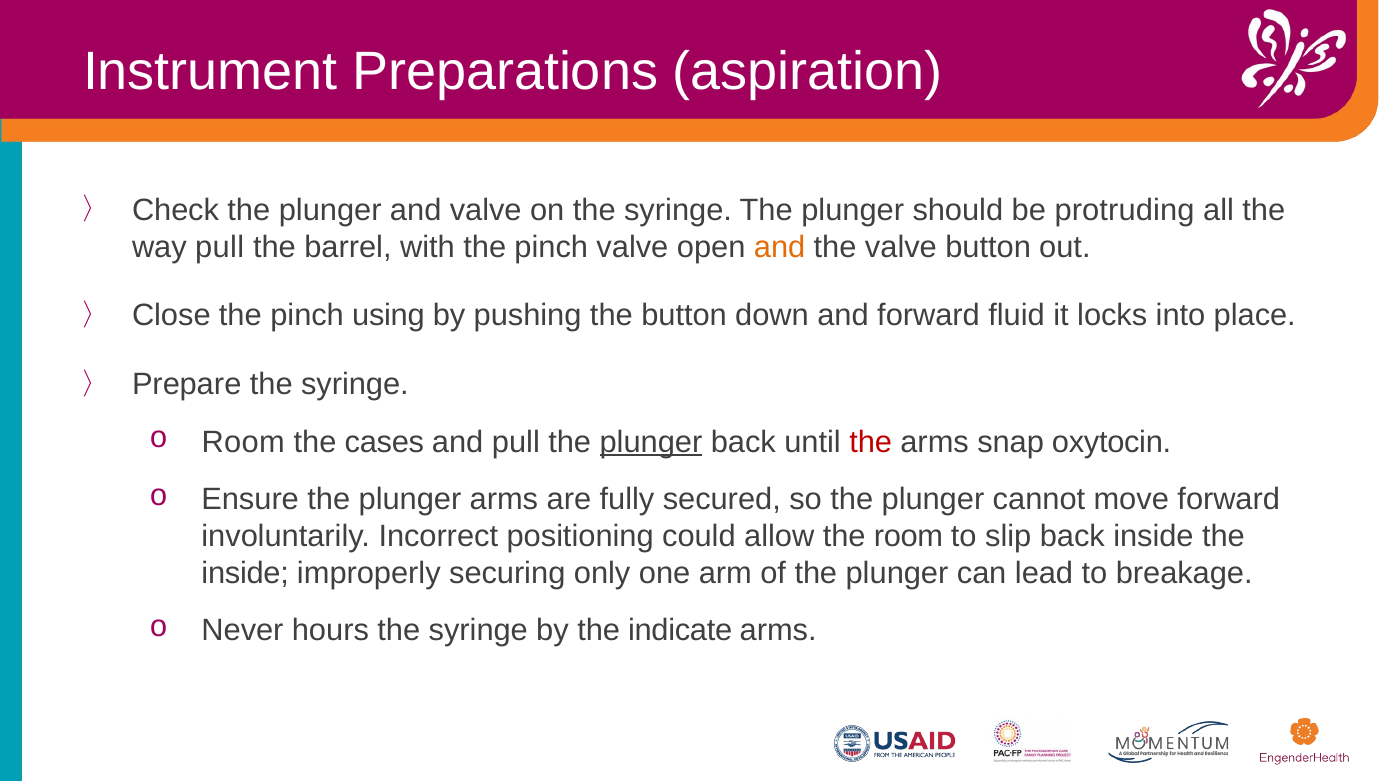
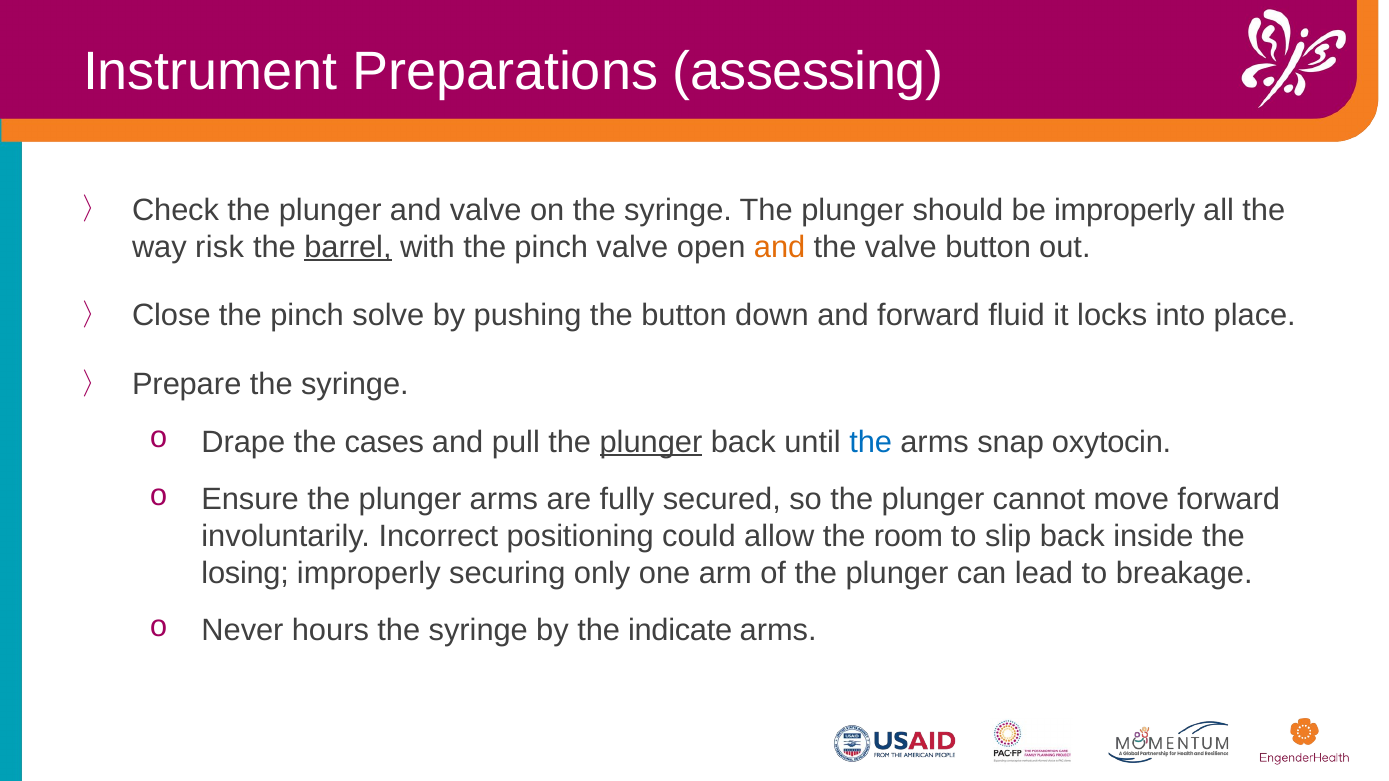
aspiration: aspiration -> assessing
be protruding: protruding -> improperly
way pull: pull -> risk
barrel underline: none -> present
using: using -> solve
Room at (243, 442): Room -> Drape
the at (871, 442) colour: red -> blue
inside at (245, 573): inside -> losing
